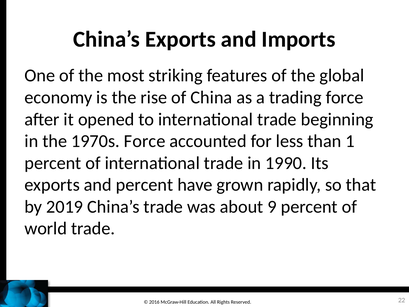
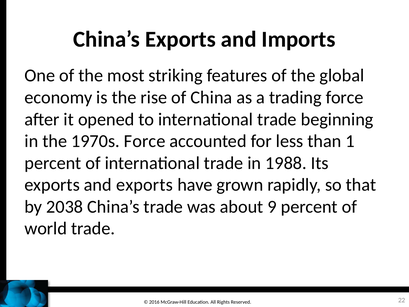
1990: 1990 -> 1988
and percent: percent -> exports
2019: 2019 -> 2038
